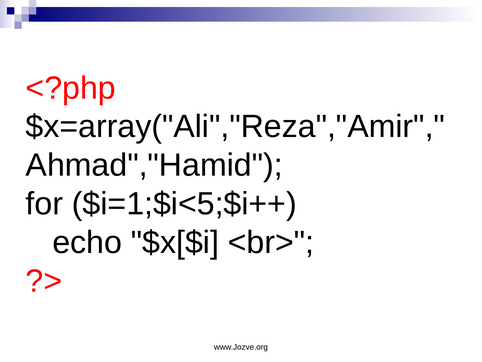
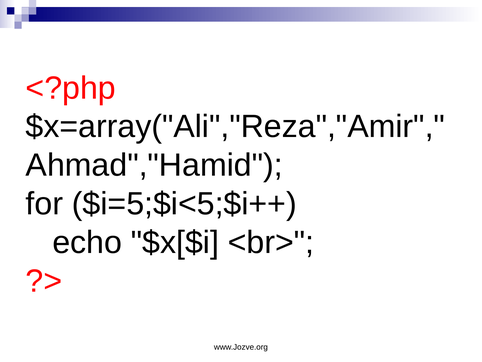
$i=1;$i<5;$i++: $i=1;$i<5;$i++ -> $i=5;$i<5;$i++
